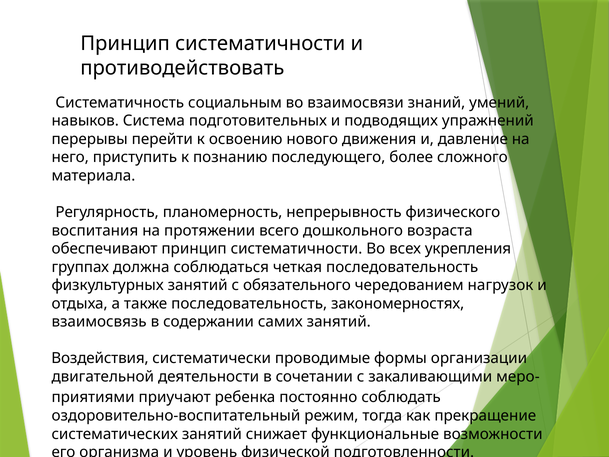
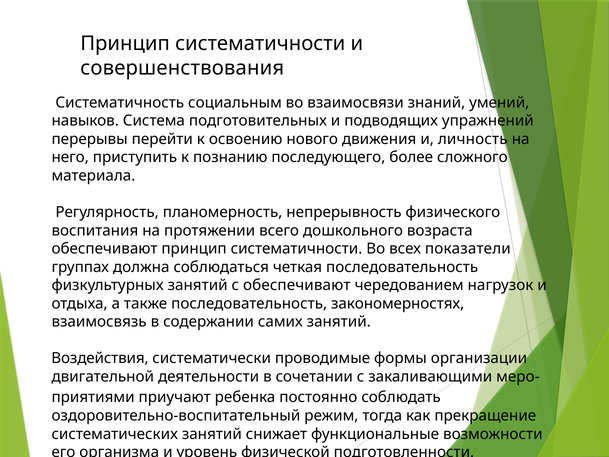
противодействовать: противодействовать -> совершенствования
давление: давление -> личность
укрепления: укрепления -> показатели
с обязательного: обязательного -> обеспечивают
